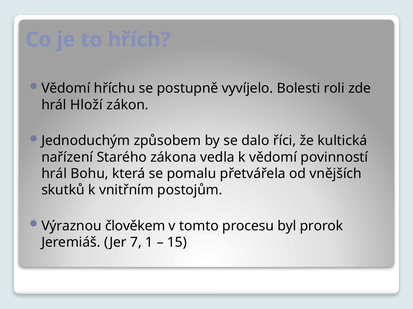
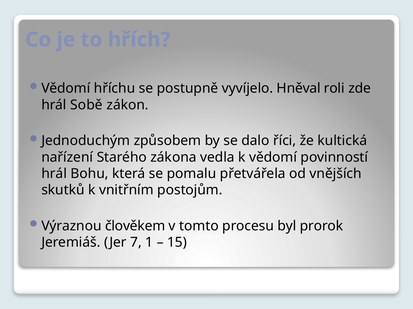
Bolesti: Bolesti -> Hněval
Hloží: Hloží -> Sobě
